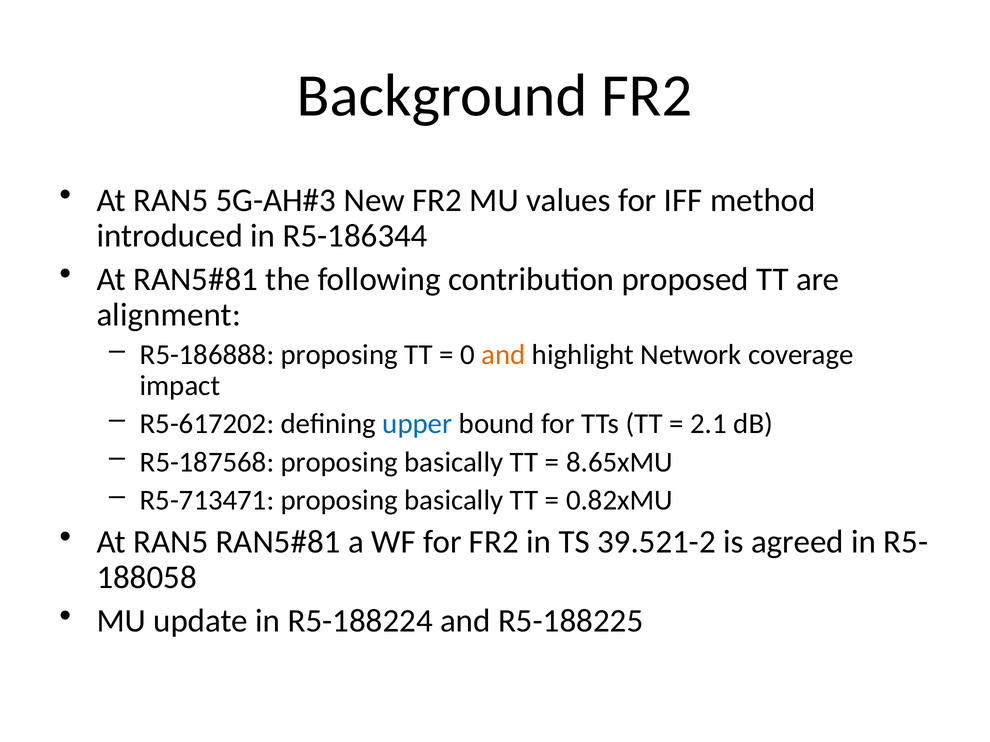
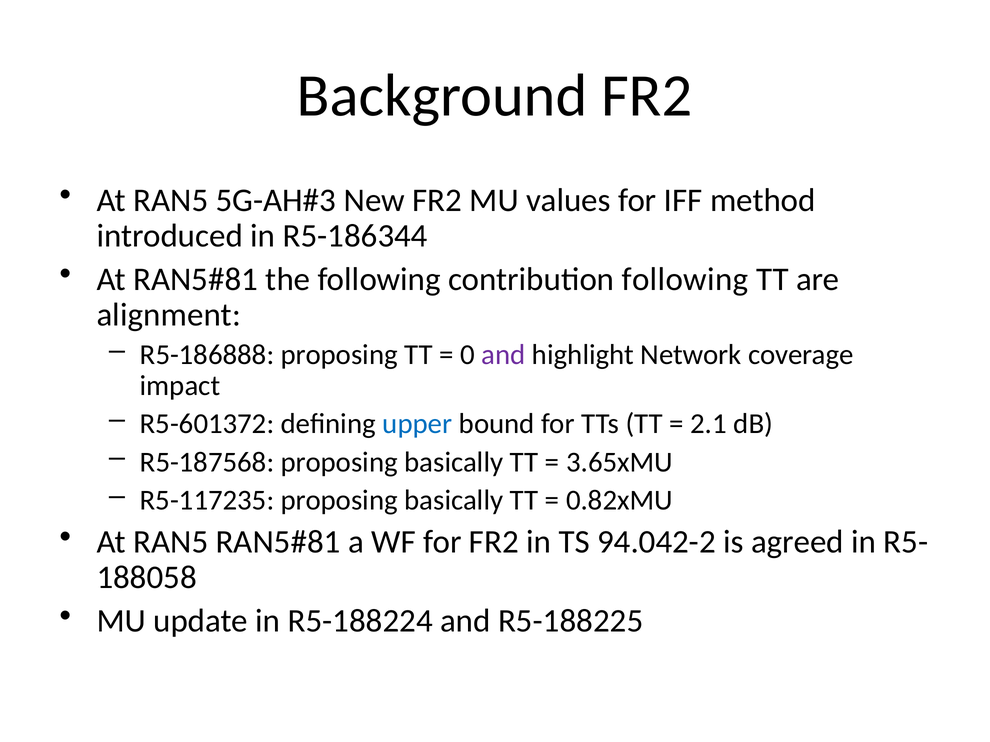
contribution proposed: proposed -> following
and at (503, 355) colour: orange -> purple
R5-617202: R5-617202 -> R5-601372
8.65xMU: 8.65xMU -> 3.65xMU
R5-713471: R5-713471 -> R5-117235
39.521-2: 39.521-2 -> 94.042-2
